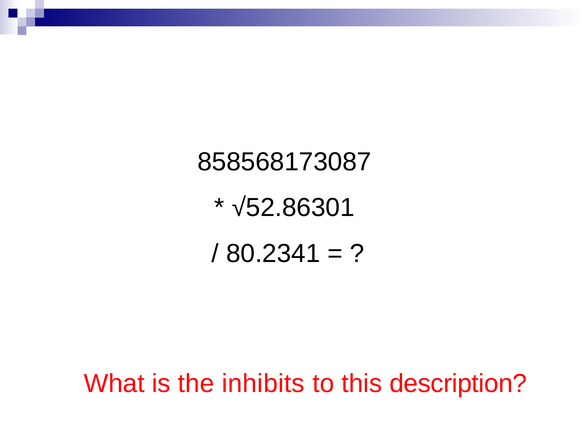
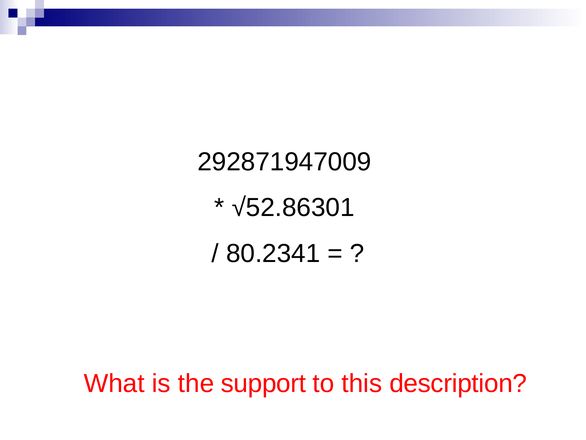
858568173087: 858568173087 -> 292871947009
inhibits: inhibits -> support
